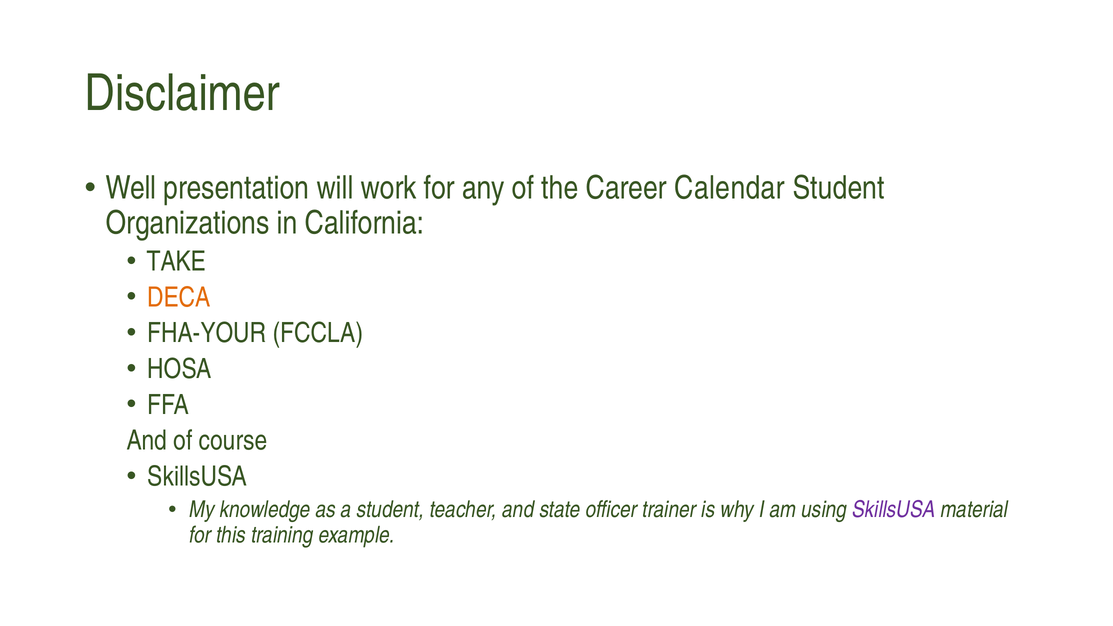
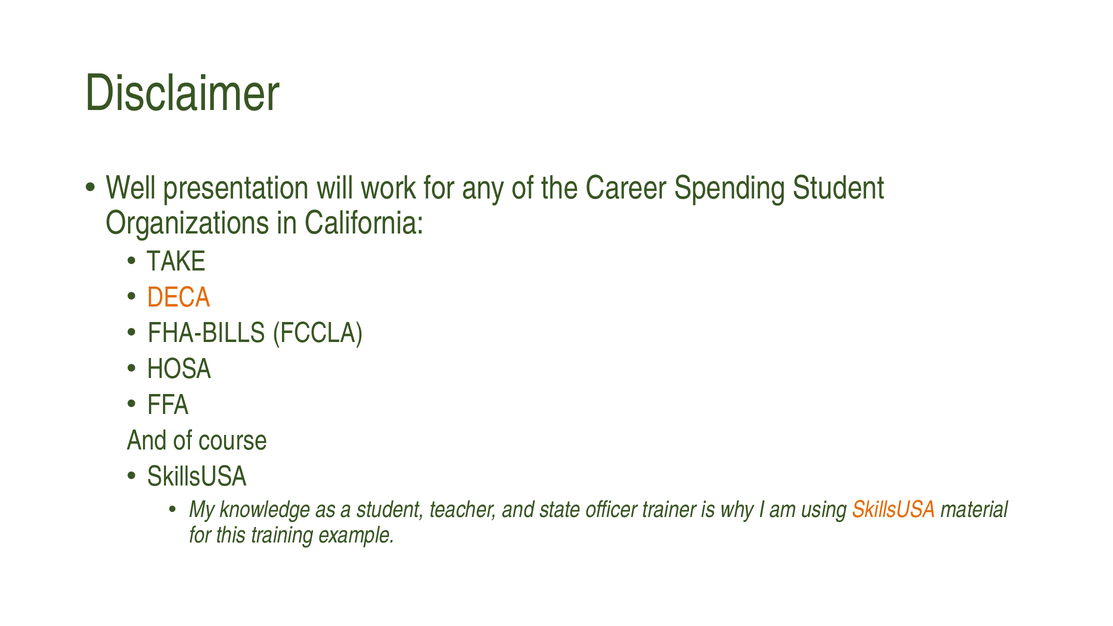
Calendar: Calendar -> Spending
FHA-YOUR: FHA-YOUR -> FHA-BILLS
SkillsUSA at (894, 510) colour: purple -> orange
